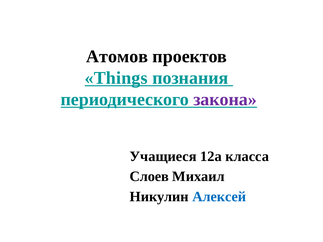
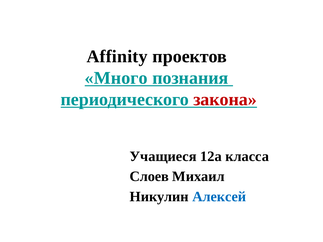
Атомов: Атомов -> Affinity
Things: Things -> Много
закона colour: purple -> red
